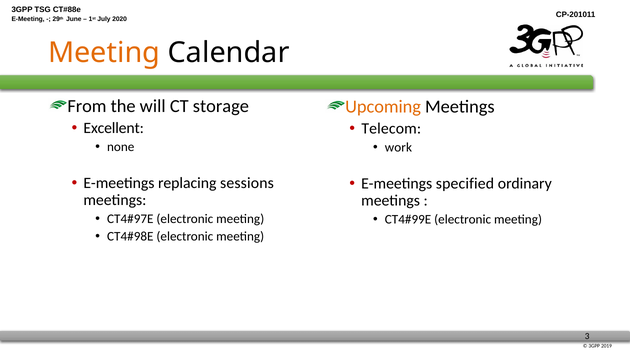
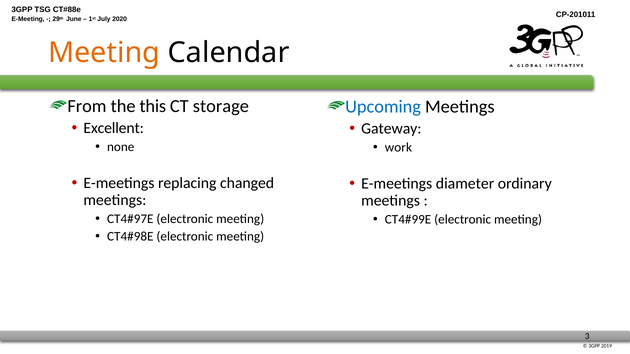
will: will -> this
Upcoming colour: orange -> blue
Telecom: Telecom -> Gateway
sessions: sessions -> changed
specified: specified -> diameter
